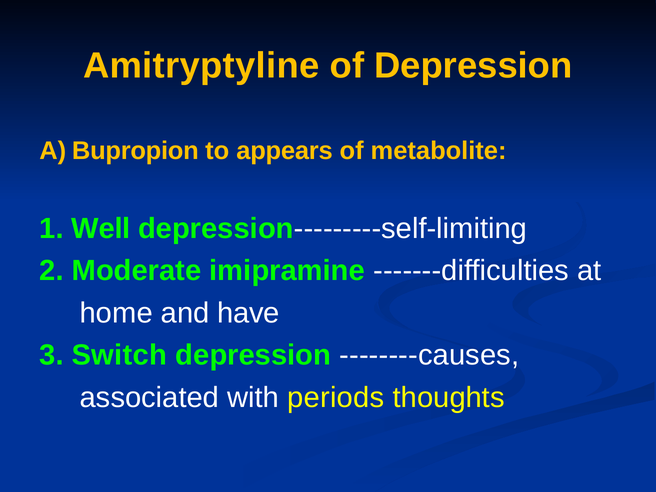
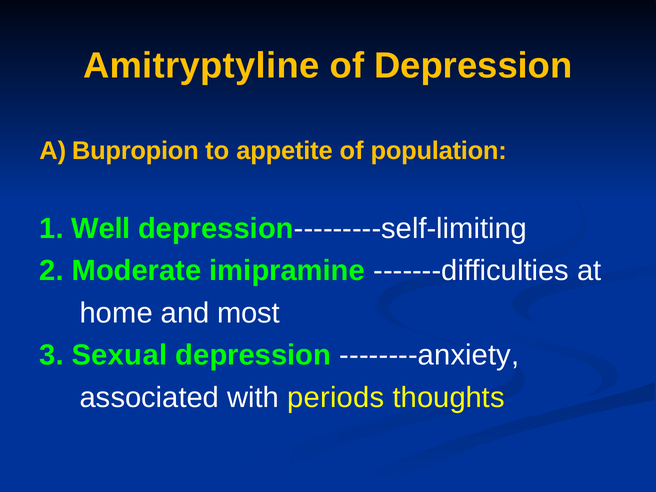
appears: appears -> appetite
metabolite: metabolite -> population
have: have -> most
Switch: Switch -> Sexual
--------causes: --------causes -> --------anxiety
